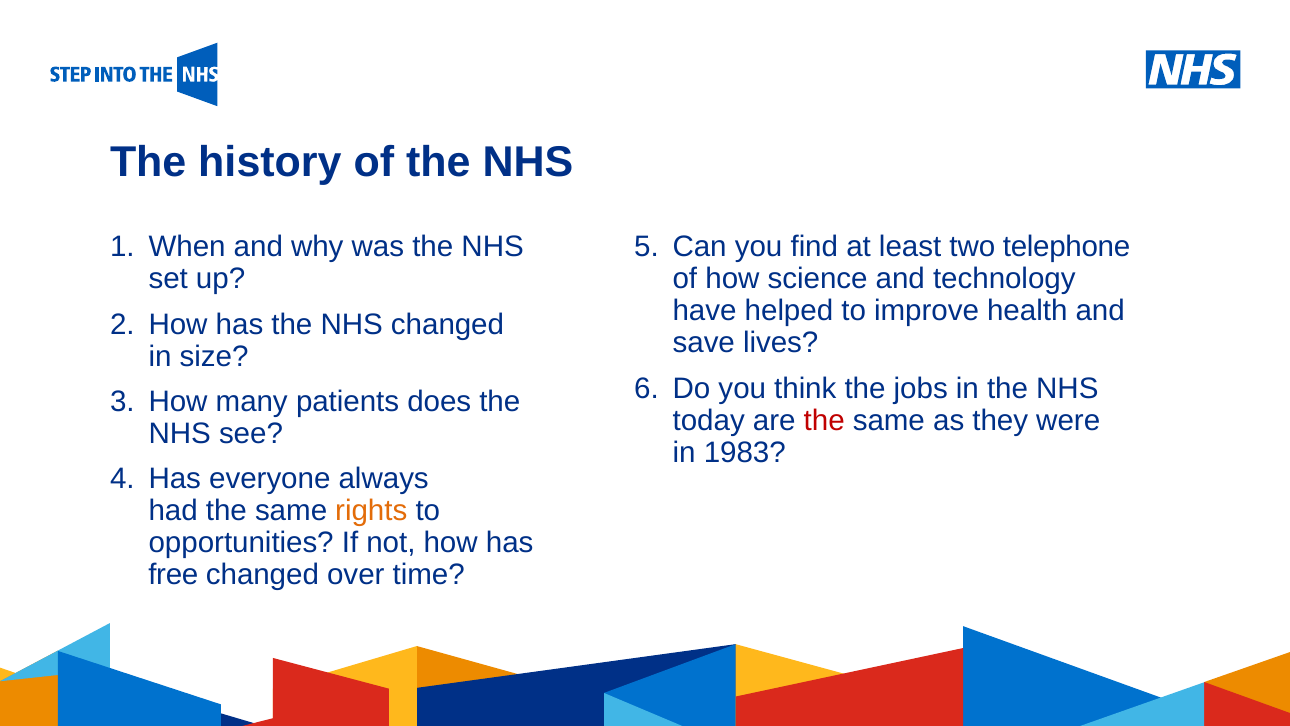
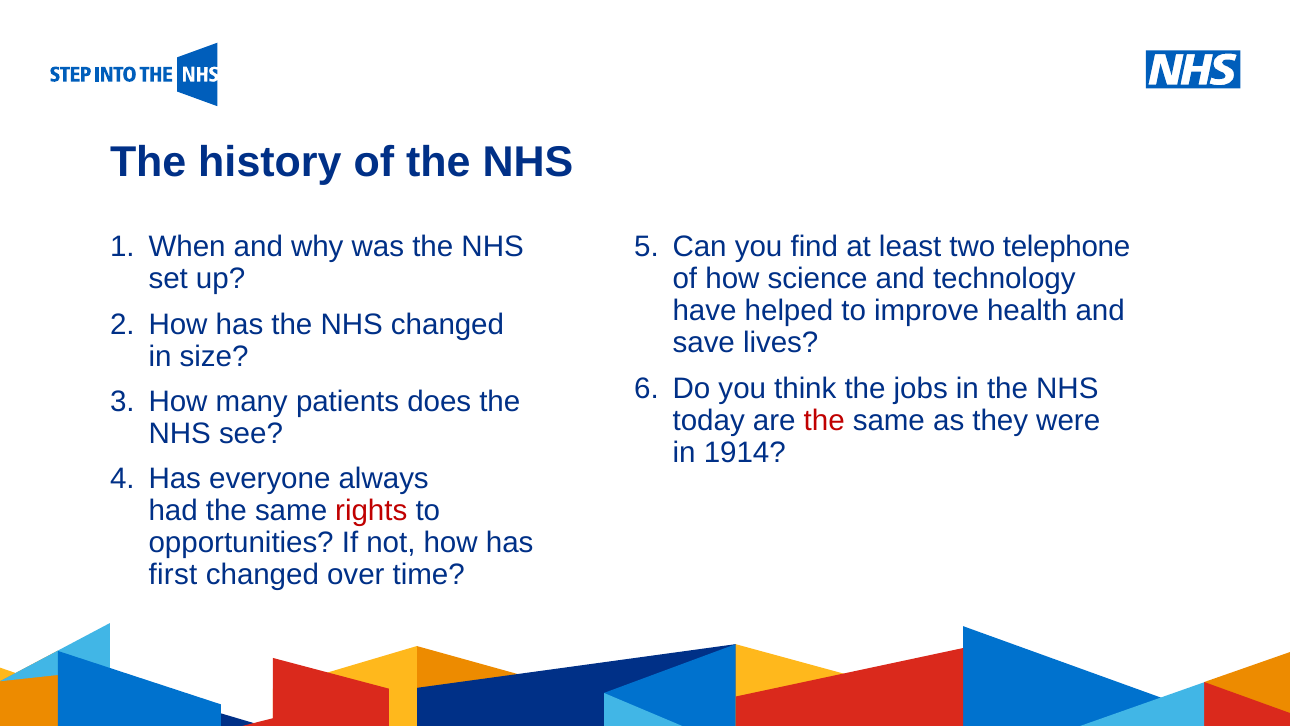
1983: 1983 -> 1914
rights colour: orange -> red
free: free -> first
